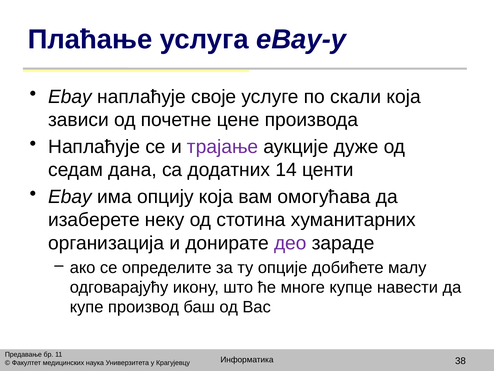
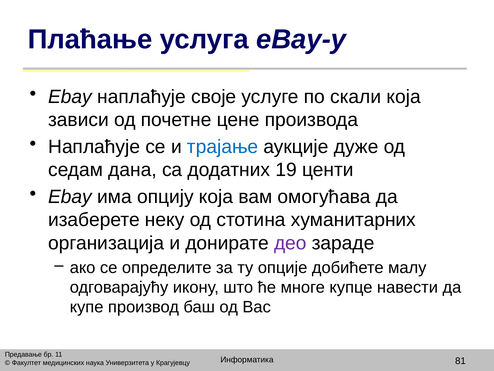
трајање colour: purple -> blue
14: 14 -> 19
38: 38 -> 81
